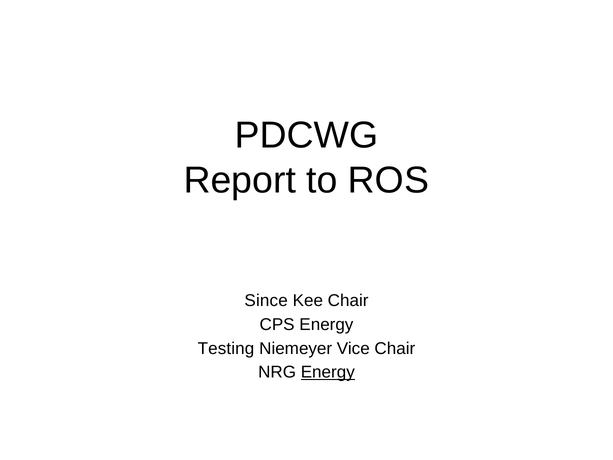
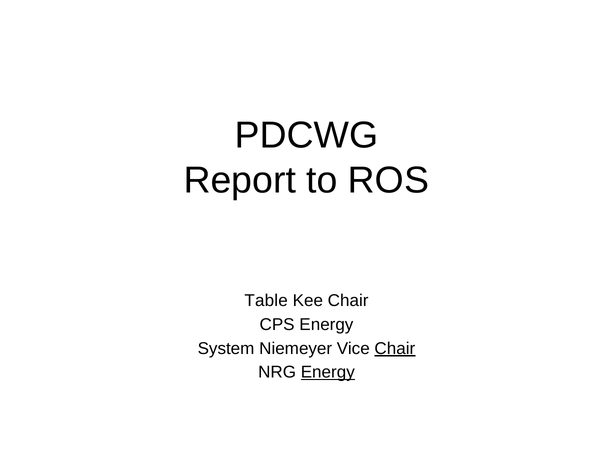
Since: Since -> Table
Testing: Testing -> System
Chair at (395, 348) underline: none -> present
